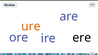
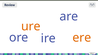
ere colour: black -> orange
